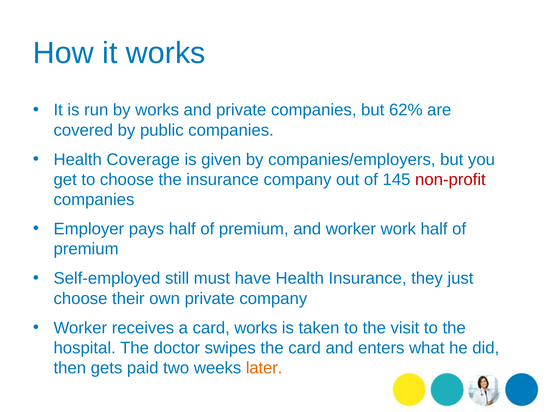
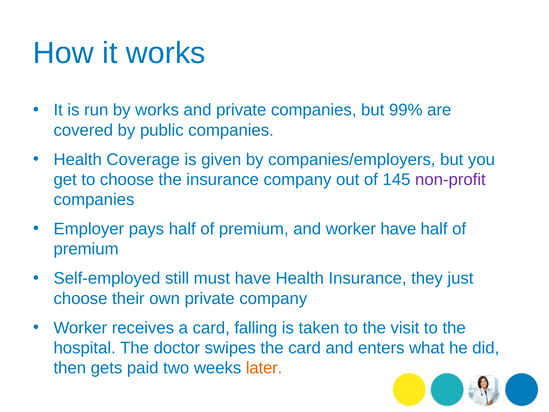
62%: 62% -> 99%
non-profit colour: red -> purple
worker work: work -> have
card works: works -> falling
